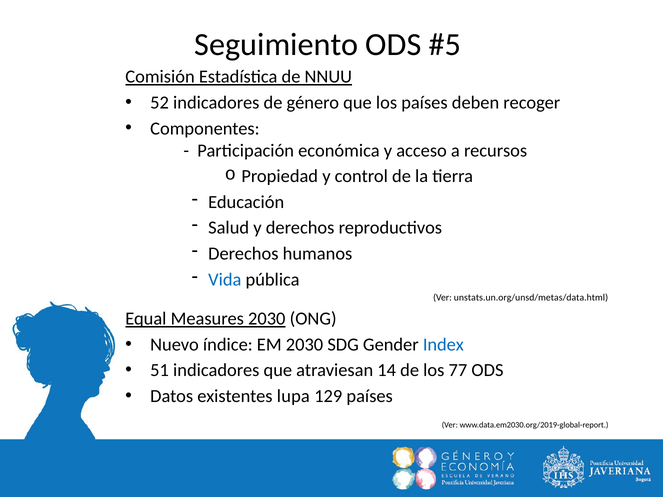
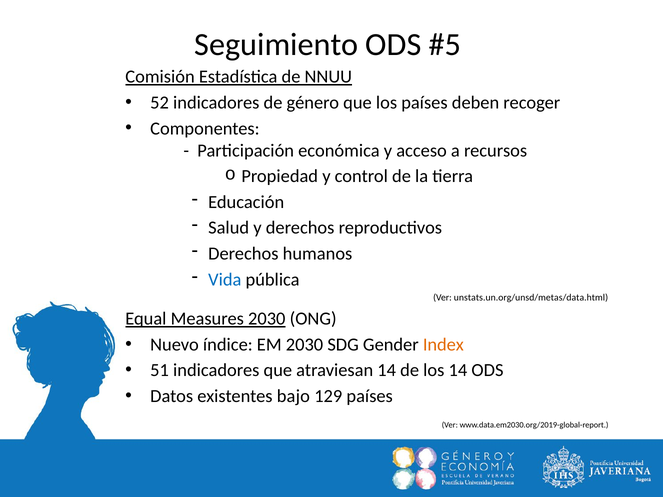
Index colour: blue -> orange
los 77: 77 -> 14
lupa: lupa -> bajo
